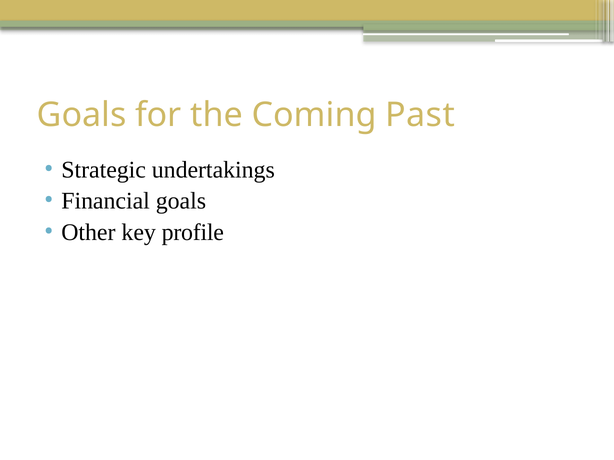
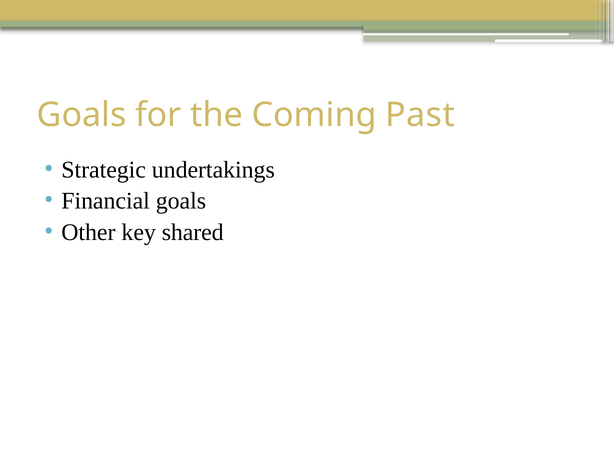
profile: profile -> shared
